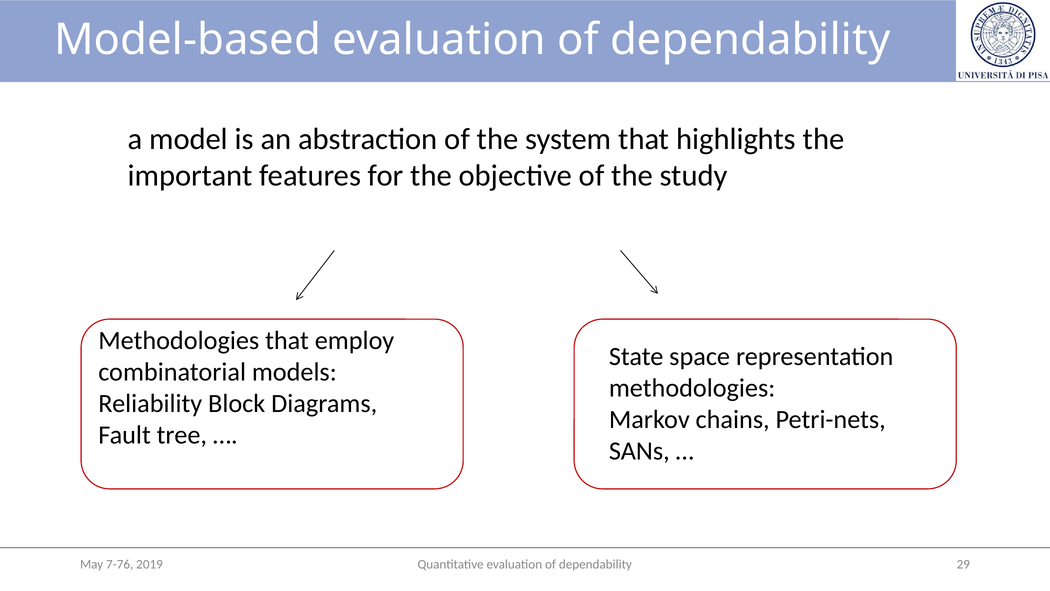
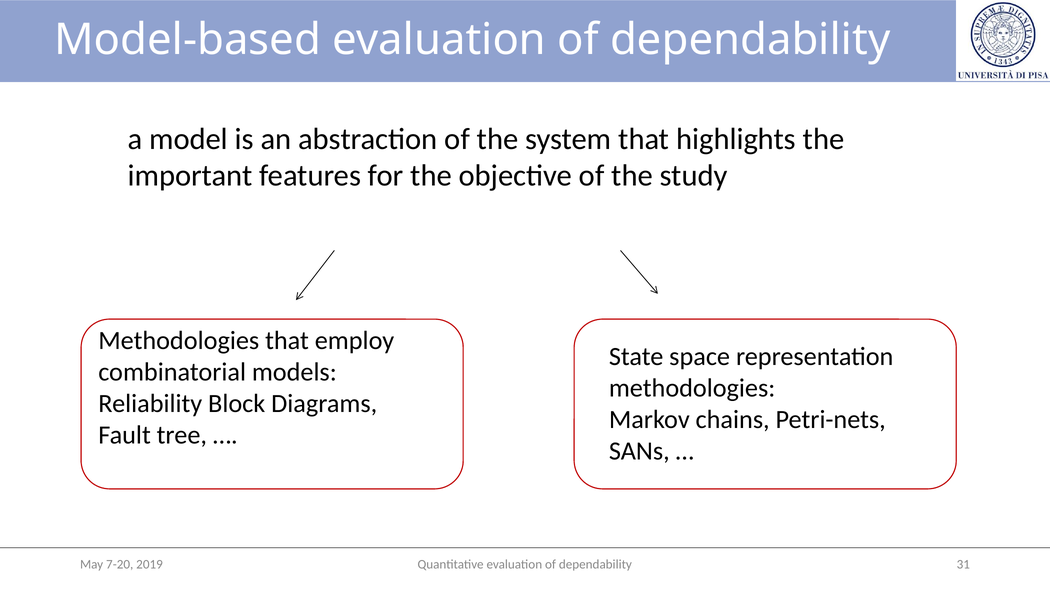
29: 29 -> 31
7-76: 7-76 -> 7-20
